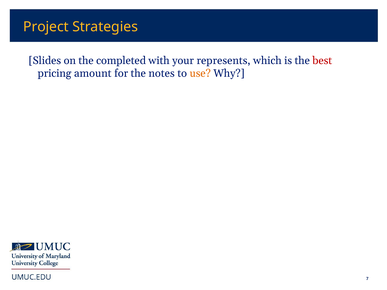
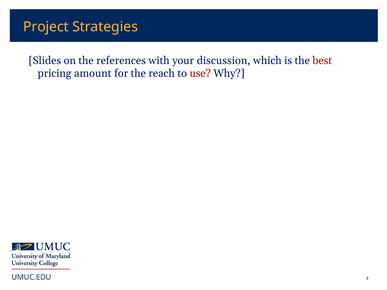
completed: completed -> references
represents: represents -> discussion
notes: notes -> reach
use colour: orange -> red
